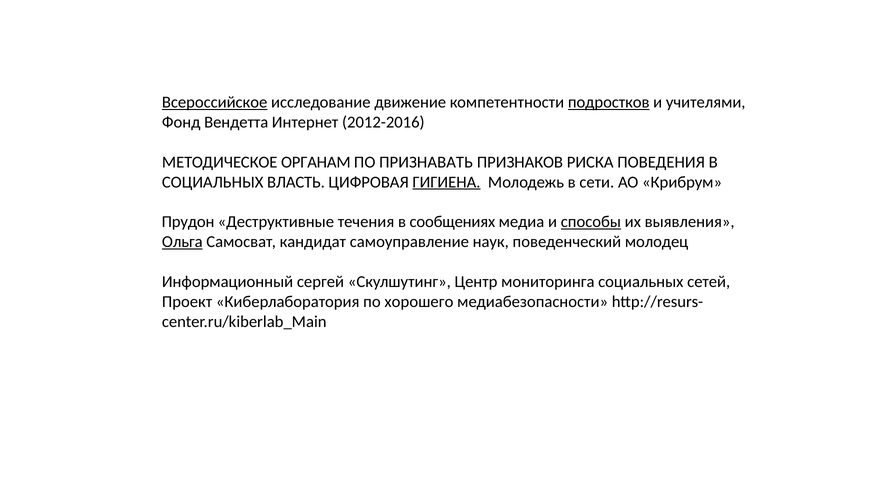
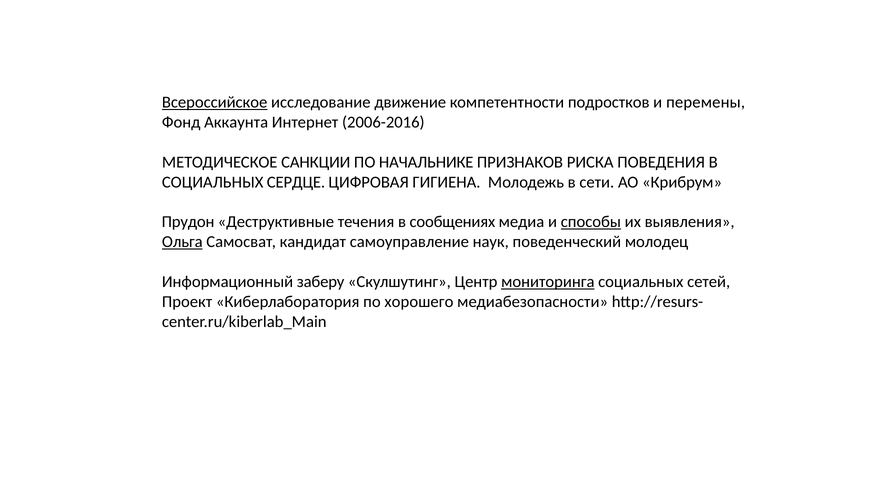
подростков underline: present -> none
учителями: учителями -> перемены
Вендетта: Вендетта -> Аккаунта
2012-2016: 2012-2016 -> 2006-2016
ОРГАНАМ: ОРГАНАМ -> САНКЦИИ
ПРИЗНАВАТЬ: ПРИЗНАВАТЬ -> НАЧАЛЬНИКЕ
ВЛАСТЬ: ВЛАСТЬ -> СЕРДЦЕ
ГИГИЕНА underline: present -> none
сергей: сергей -> заберу
мониторинга underline: none -> present
